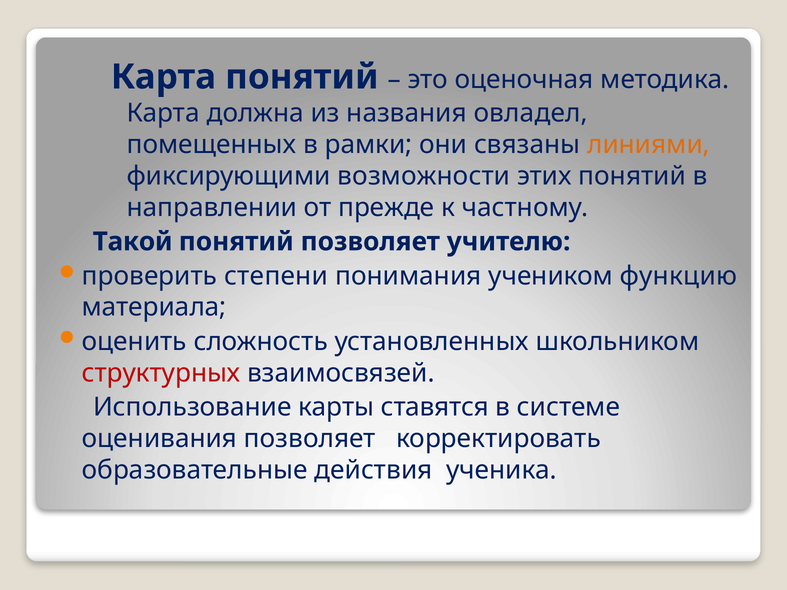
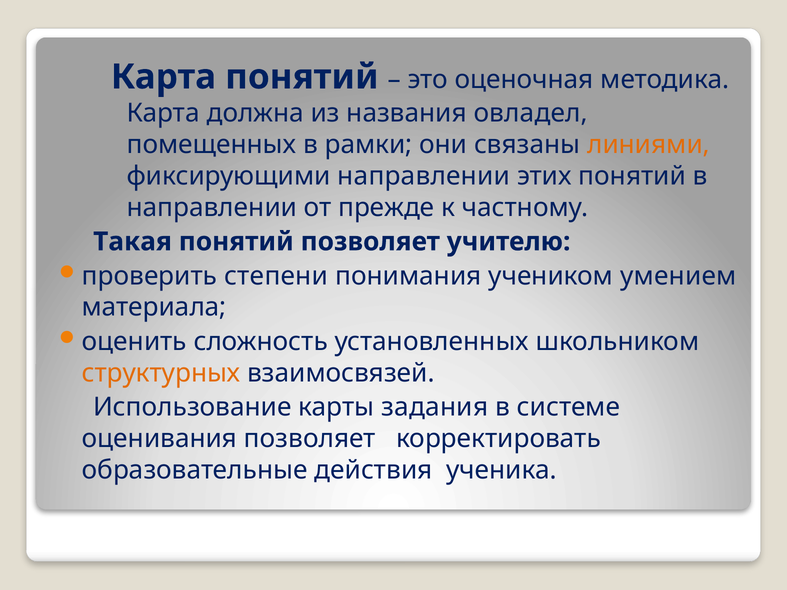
фиксирующими возможности: возможности -> направлении
Такой: Такой -> Такая
функцию: функцию -> умением
структурных colour: red -> orange
ставятся: ставятся -> задания
